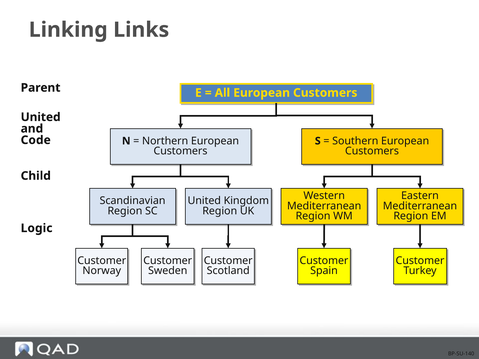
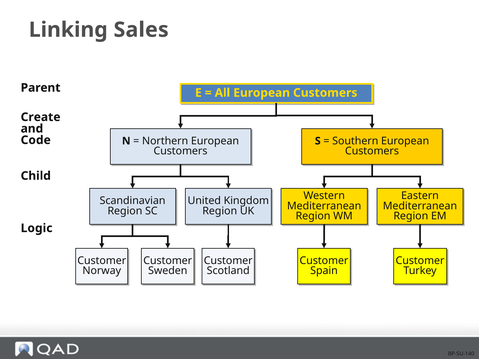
Links: Links -> Sales
United at (41, 117): United -> Create
